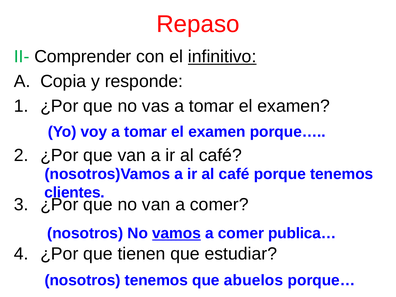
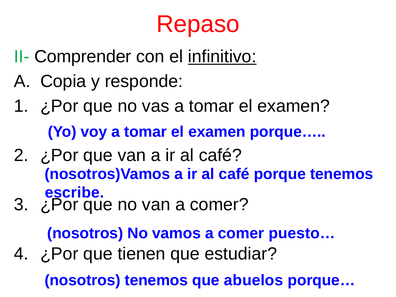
clientes: clientes -> escribe
vamos underline: present -> none
publica…: publica… -> puesto…
